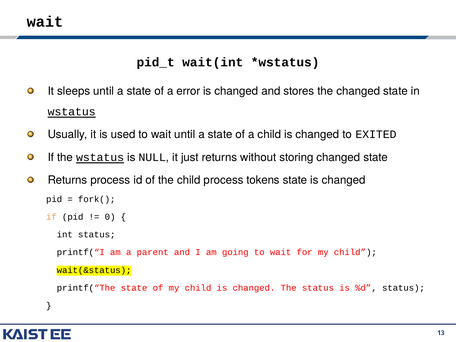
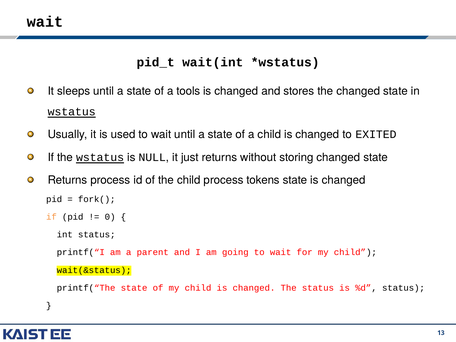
error: error -> tools
